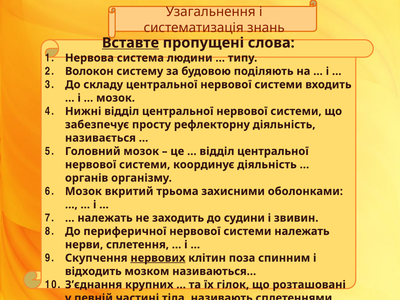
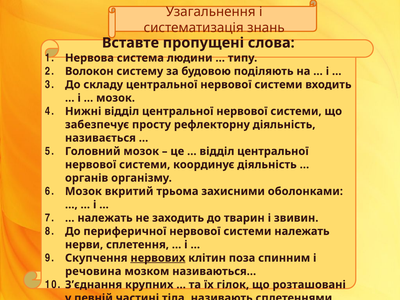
Вставте underline: present -> none
судини: судини -> тварин
відходить: відходить -> речовина
